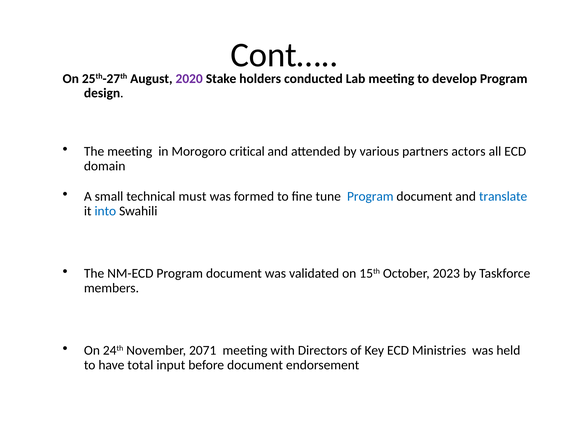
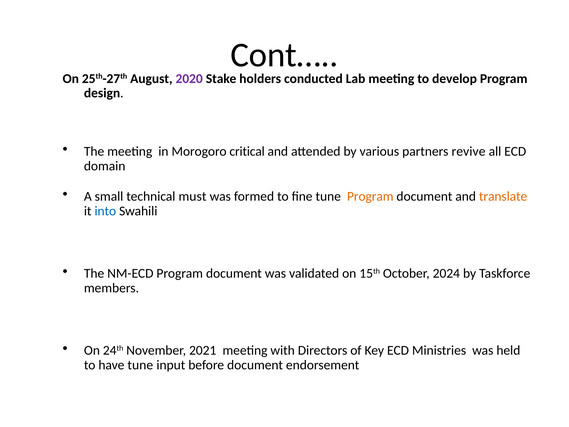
actors: actors -> revive
Program at (370, 196) colour: blue -> orange
translate colour: blue -> orange
2023: 2023 -> 2024
2071: 2071 -> 2021
have total: total -> tune
